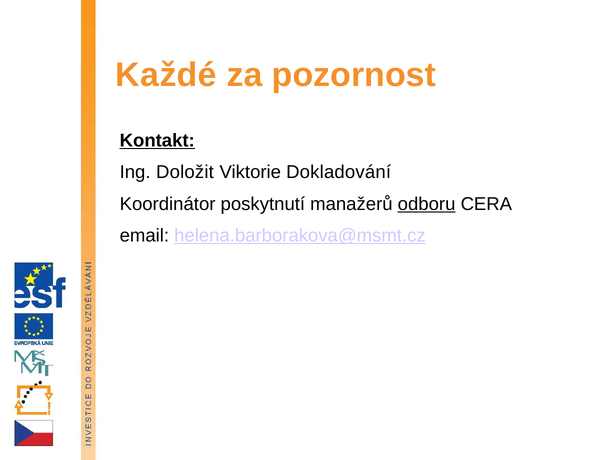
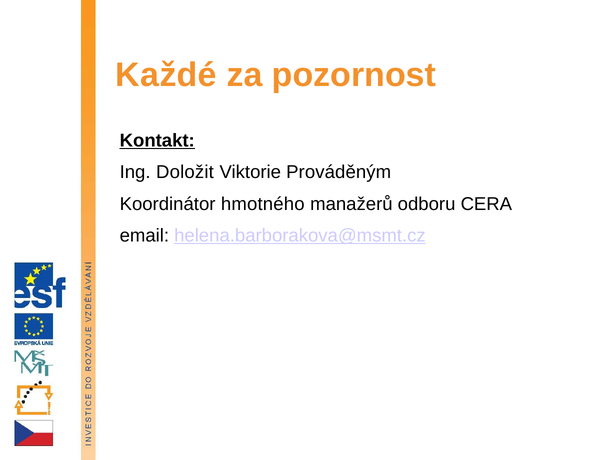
Dokladování: Dokladování -> Prováděným
poskytnutí: poskytnutí -> hmotného
odboru underline: present -> none
